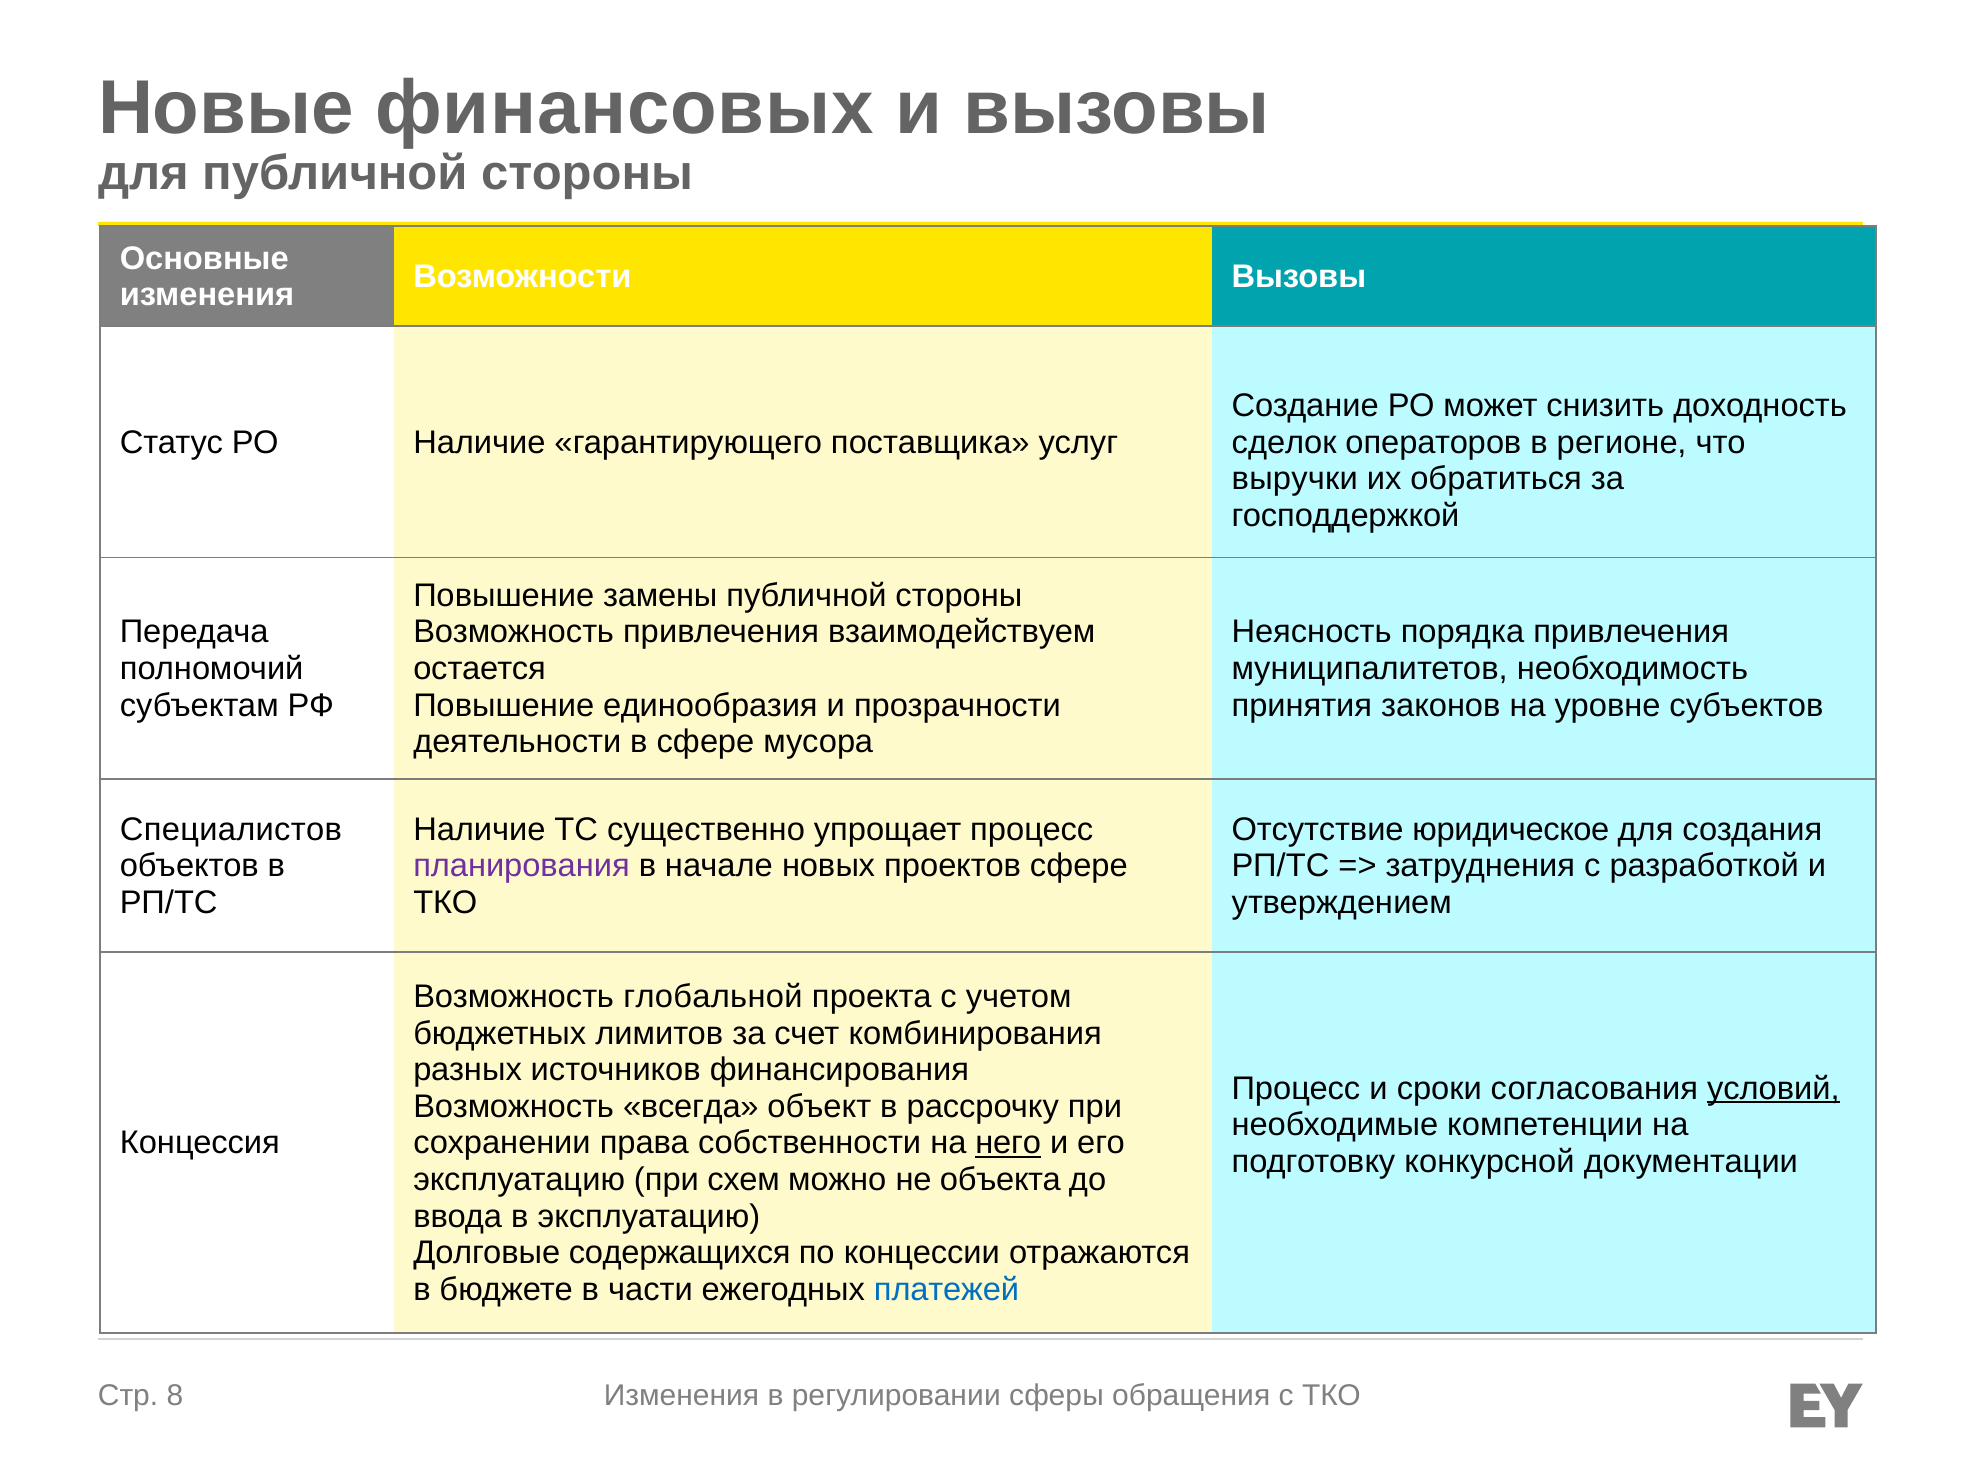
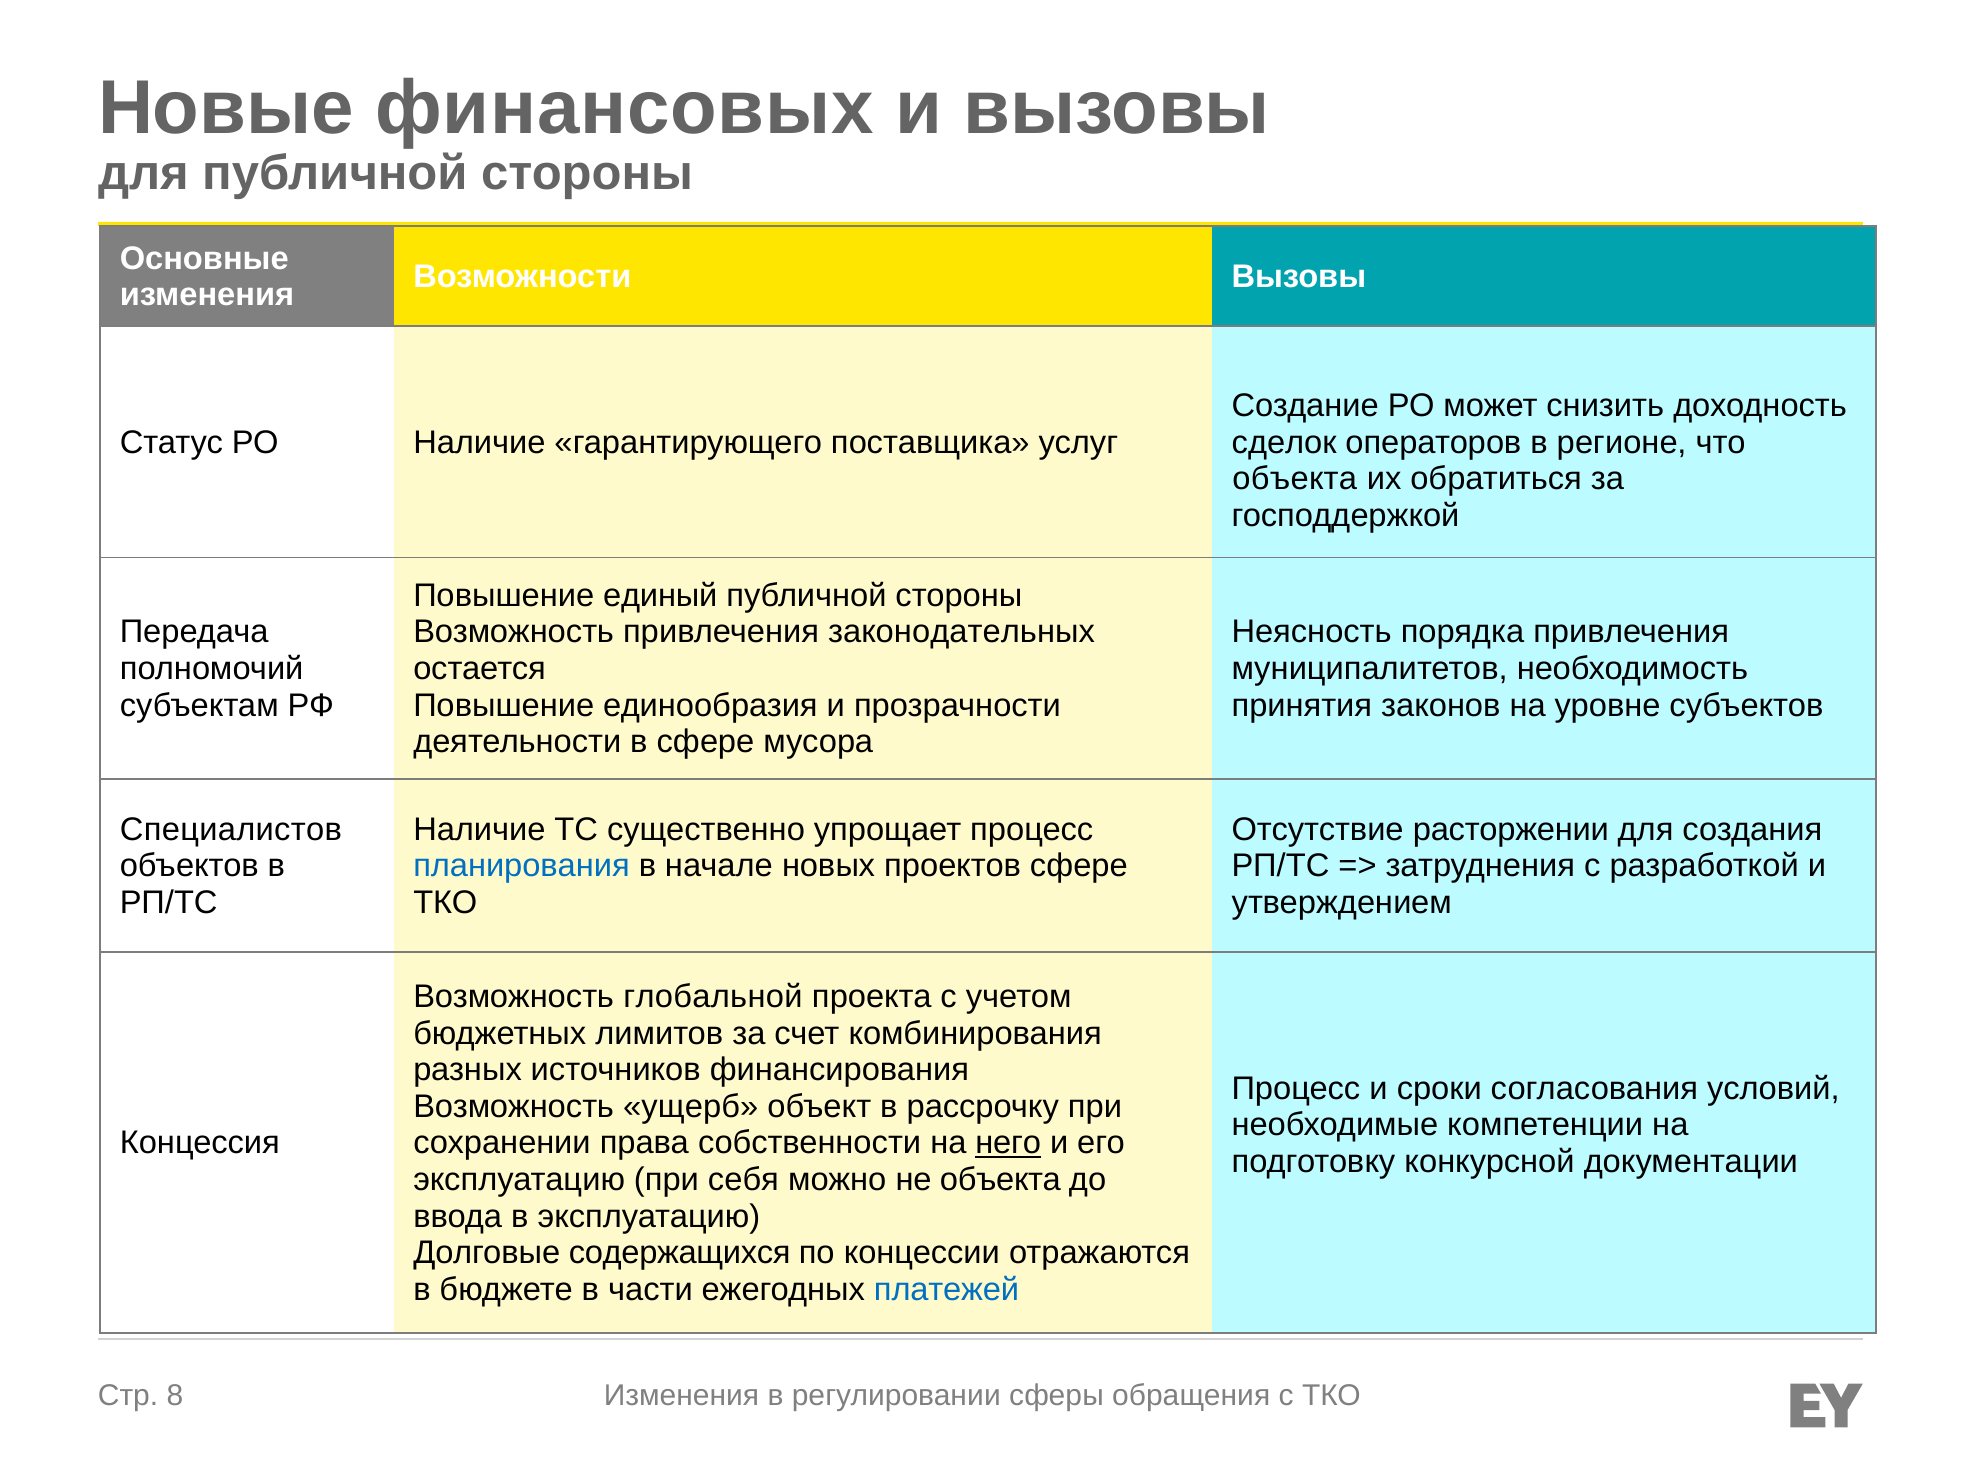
выручки at (1295, 479): выручки -> объекта
замены: замены -> единый
взаимодействуем: взаимодействуем -> законодательных
юридическое: юридическое -> расторжении
планирования colour: purple -> blue
условий underline: present -> none
всегда: всегда -> ущерб
схем: схем -> себя
